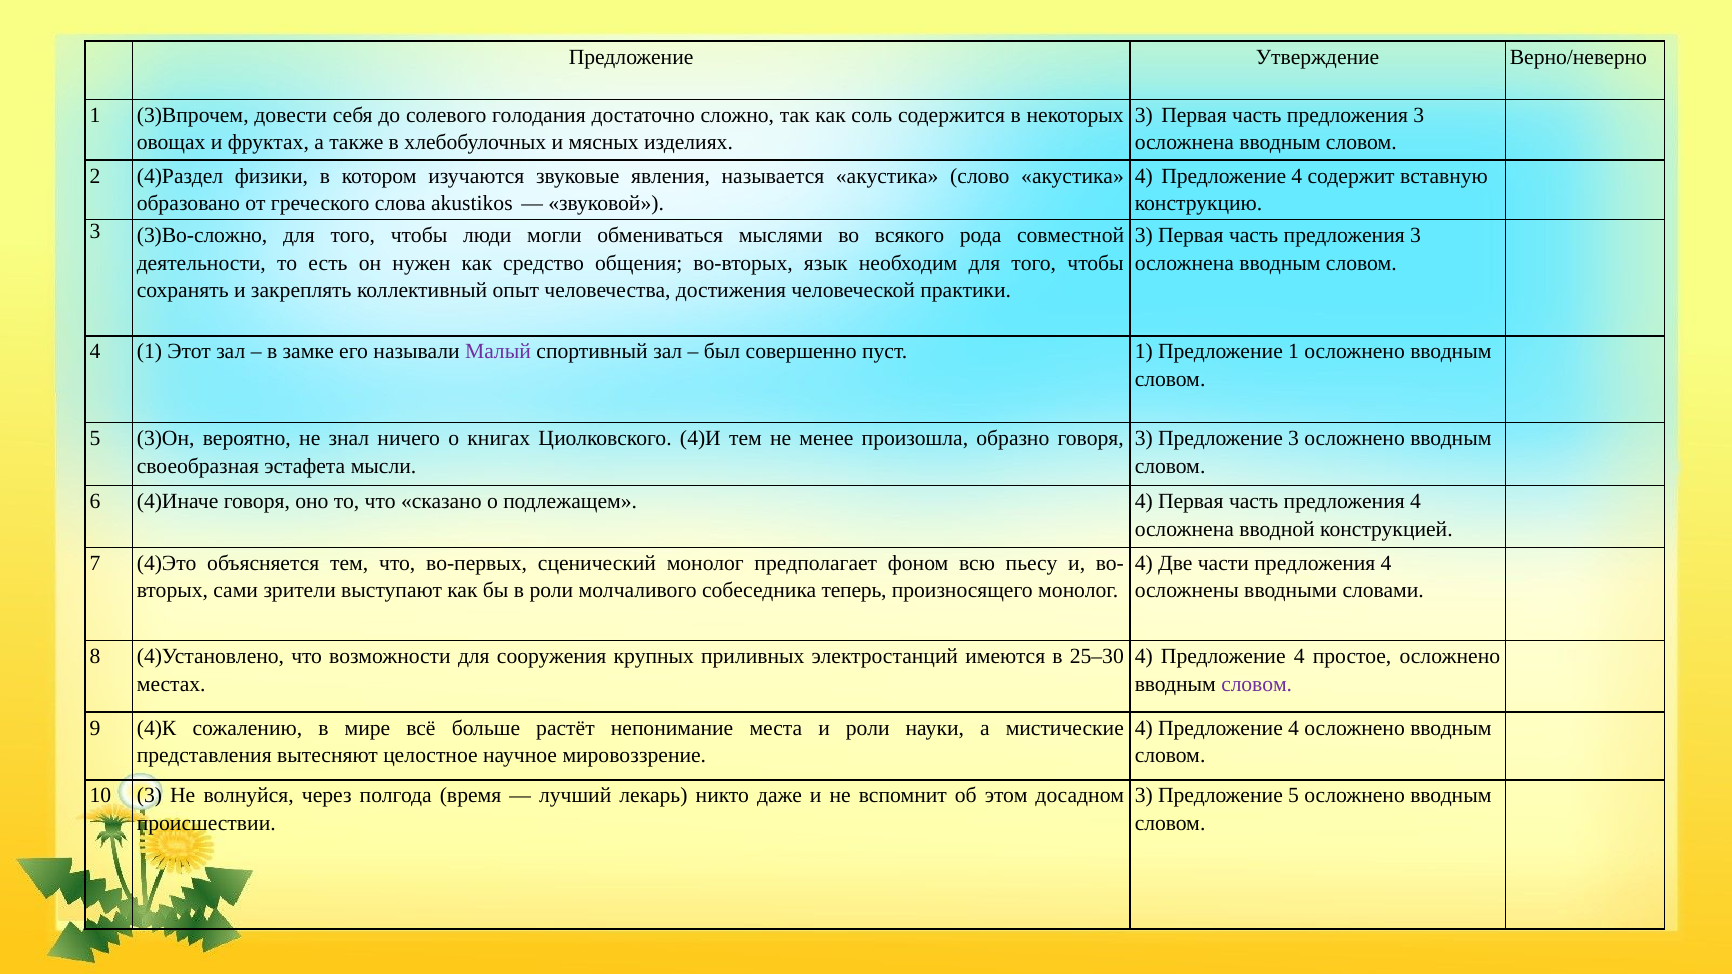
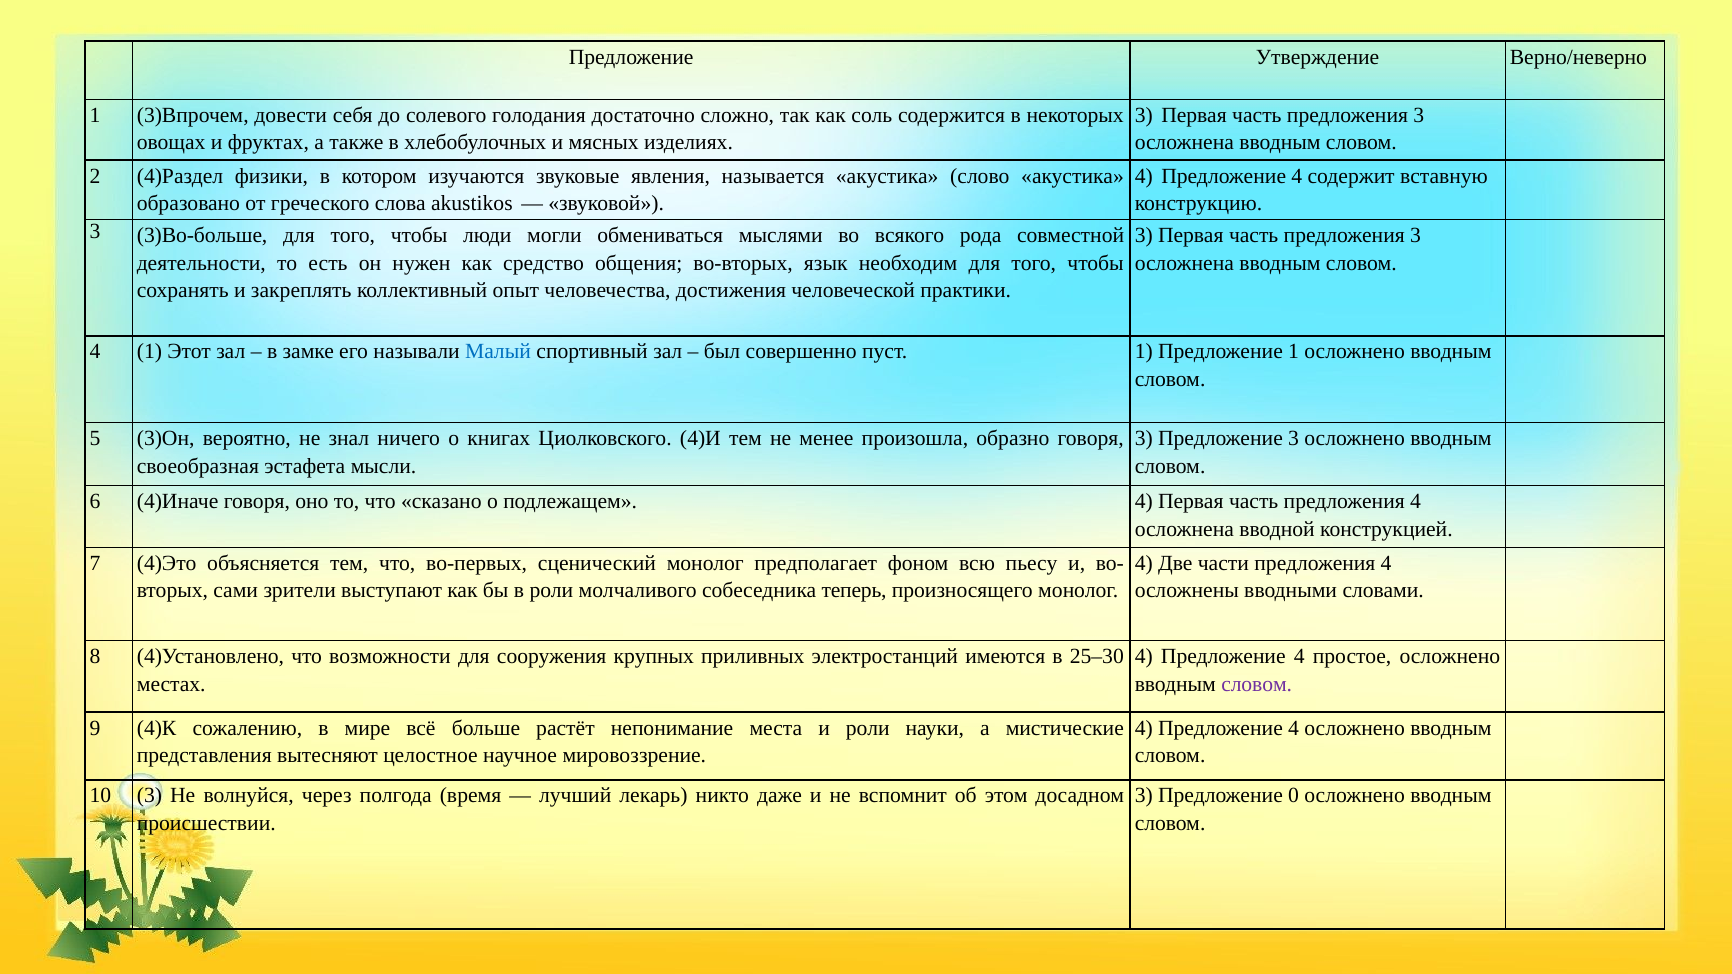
3)Во-сложно: 3)Во-сложно -> 3)Во-больше
Малый colour: purple -> blue
Предложение 5: 5 -> 0
